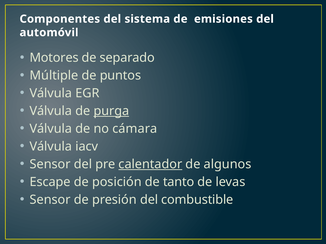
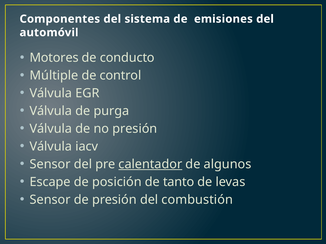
separado: separado -> conducto
puntos: puntos -> control
purga underline: present -> none
no cámara: cámara -> presión
combustible: combustible -> combustión
